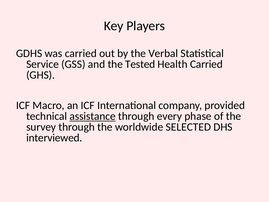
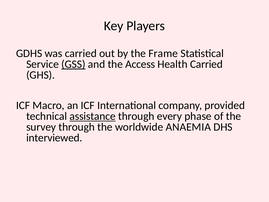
Verbal: Verbal -> Frame
GSS underline: none -> present
Tested: Tested -> Access
SELECTED: SELECTED -> ANAEMIA
